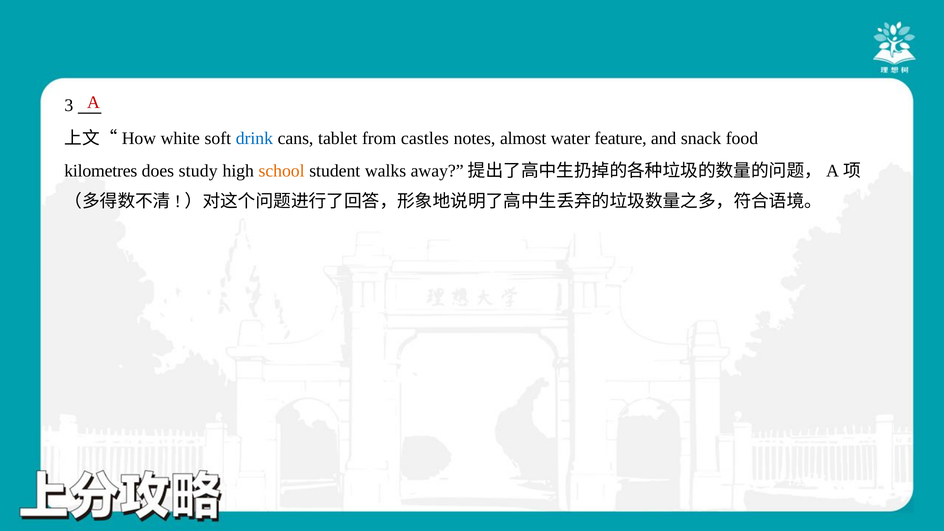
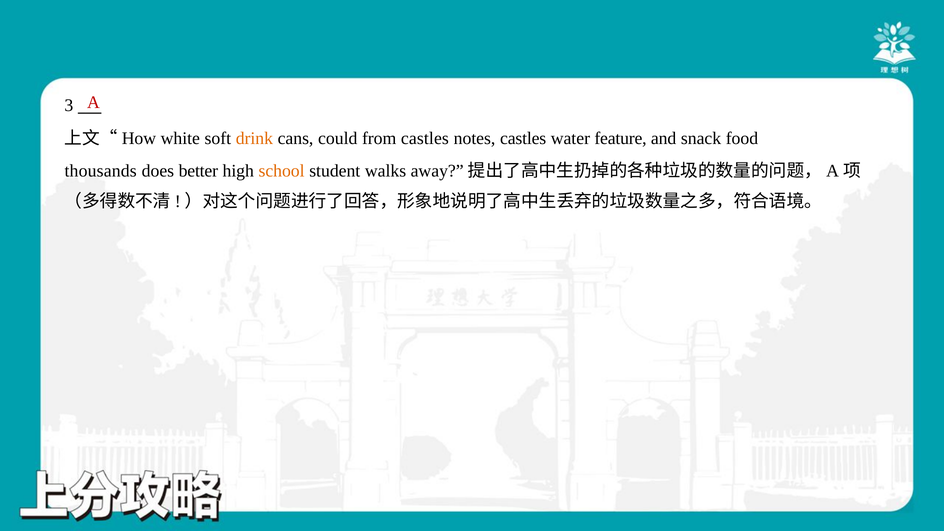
drink colour: blue -> orange
tablet: tablet -> could
notes almost: almost -> castles
kilometres: kilometres -> thousands
study: study -> better
